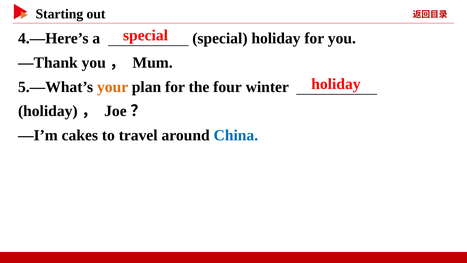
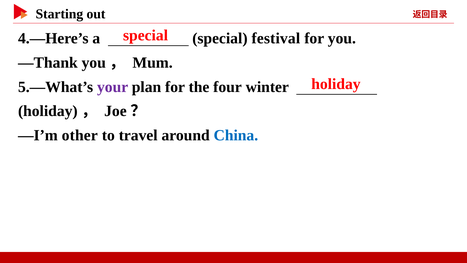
special holiday: holiday -> festival
your colour: orange -> purple
cakes: cakes -> other
